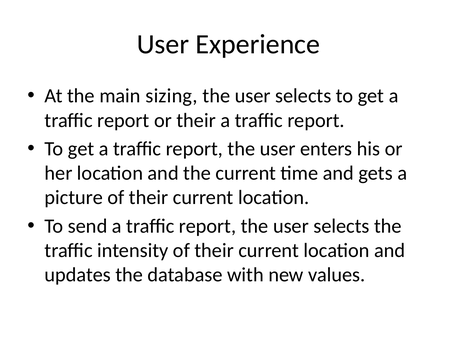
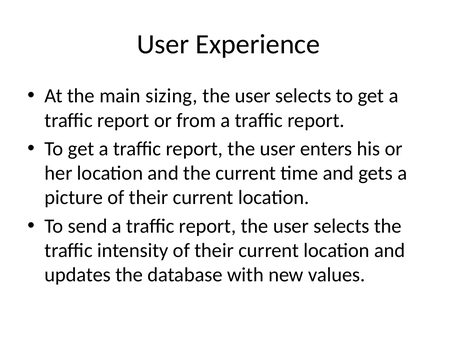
or their: their -> from
